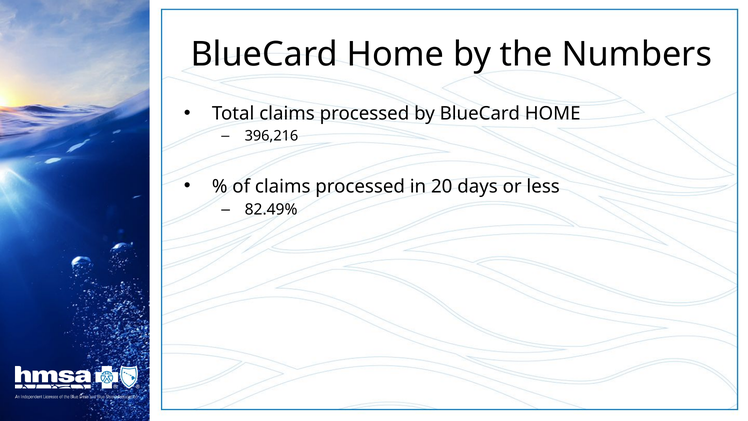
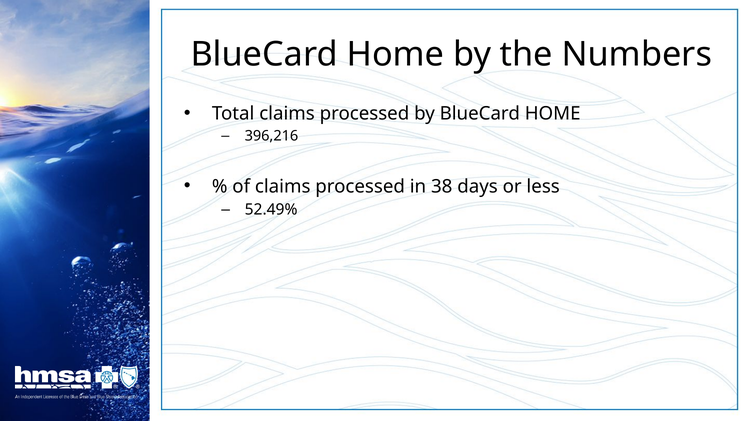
20: 20 -> 38
82.49%: 82.49% -> 52.49%
